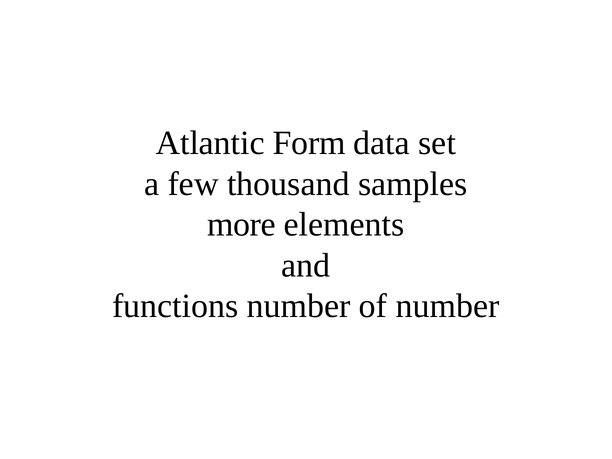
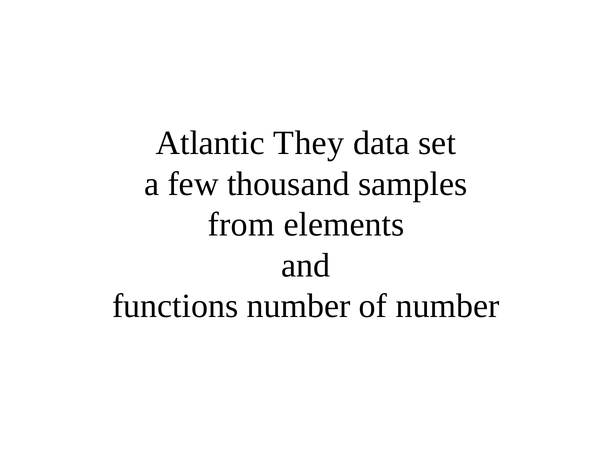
Form: Form -> They
more: more -> from
